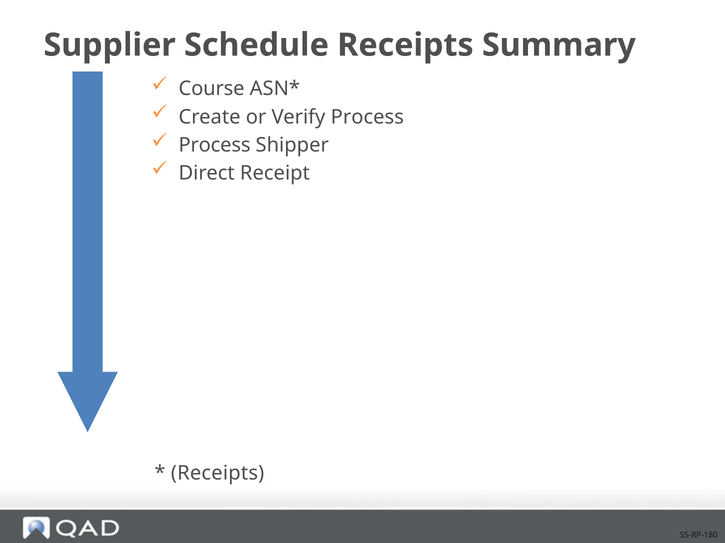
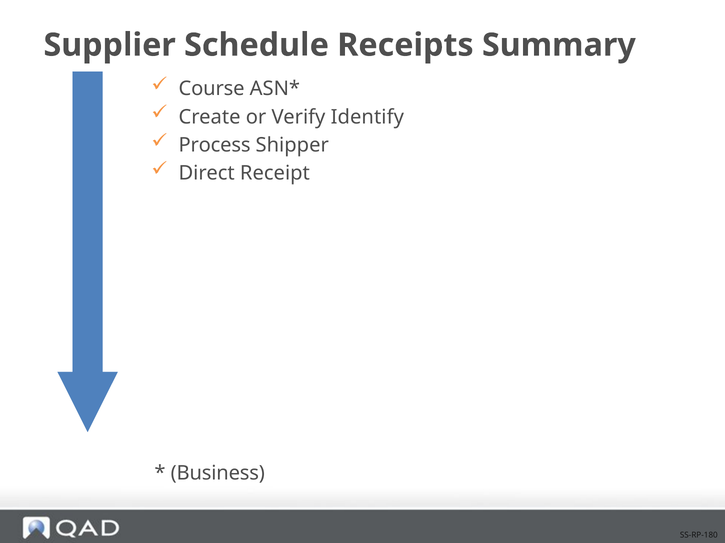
Verify Process: Process -> Identify
Receipts at (218, 474): Receipts -> Business
